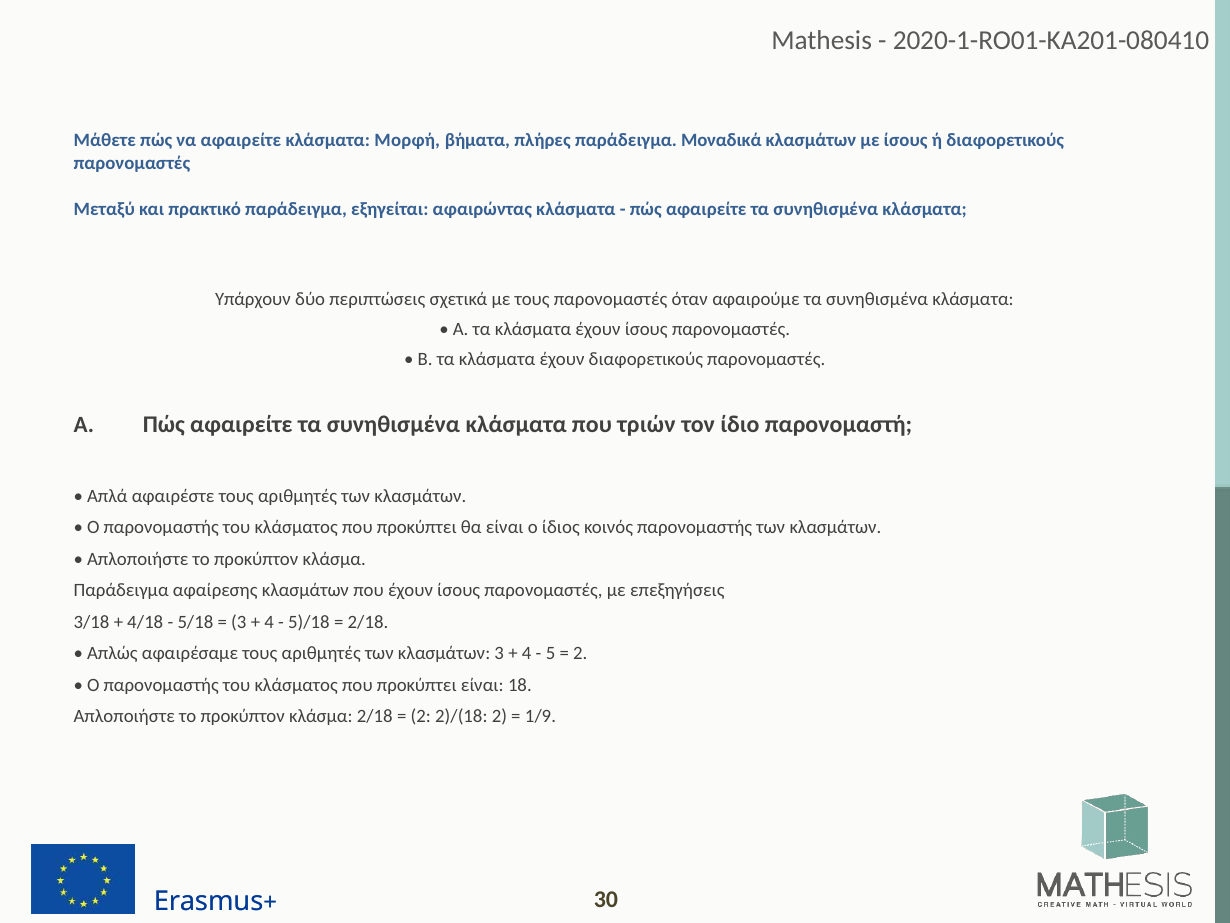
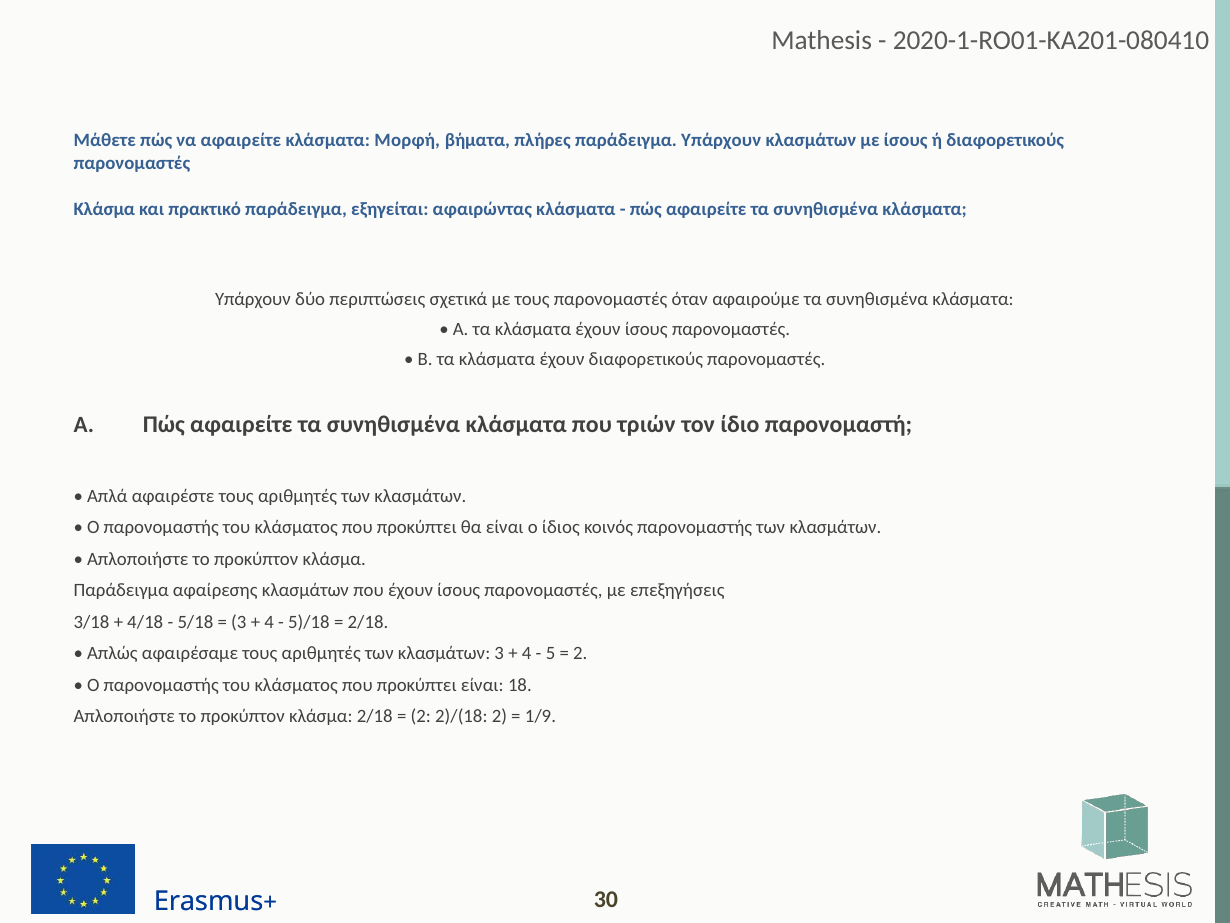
παράδειγμα Μοναδικά: Μοναδικά -> Υπάρχουν
Μεταξύ at (104, 210): Μεταξύ -> Κλάσμα
